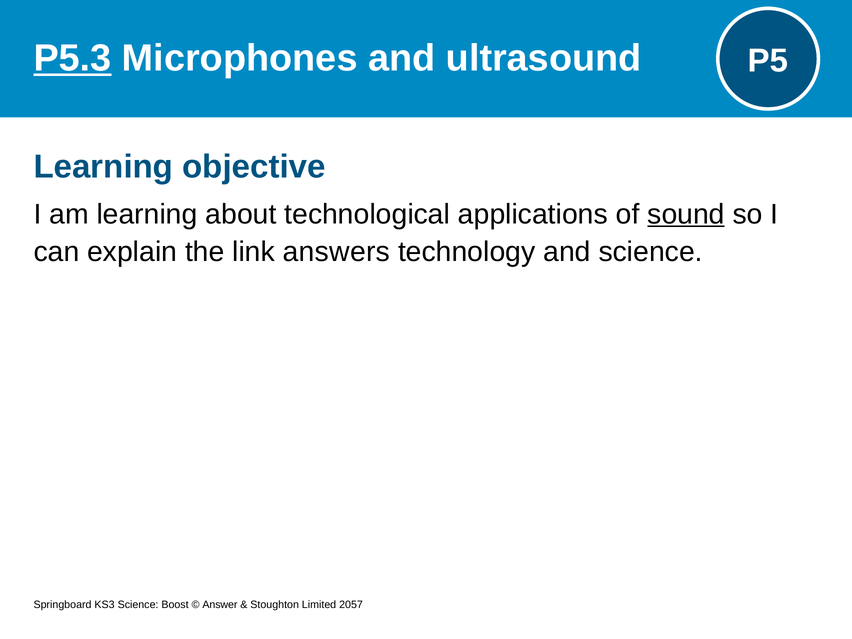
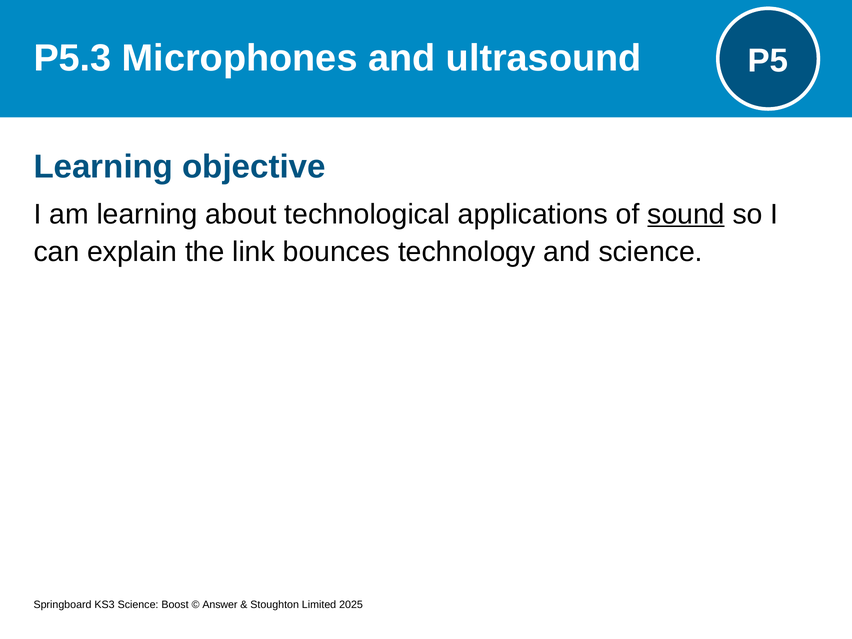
P5.3 underline: present -> none
answers: answers -> bounces
2057: 2057 -> 2025
